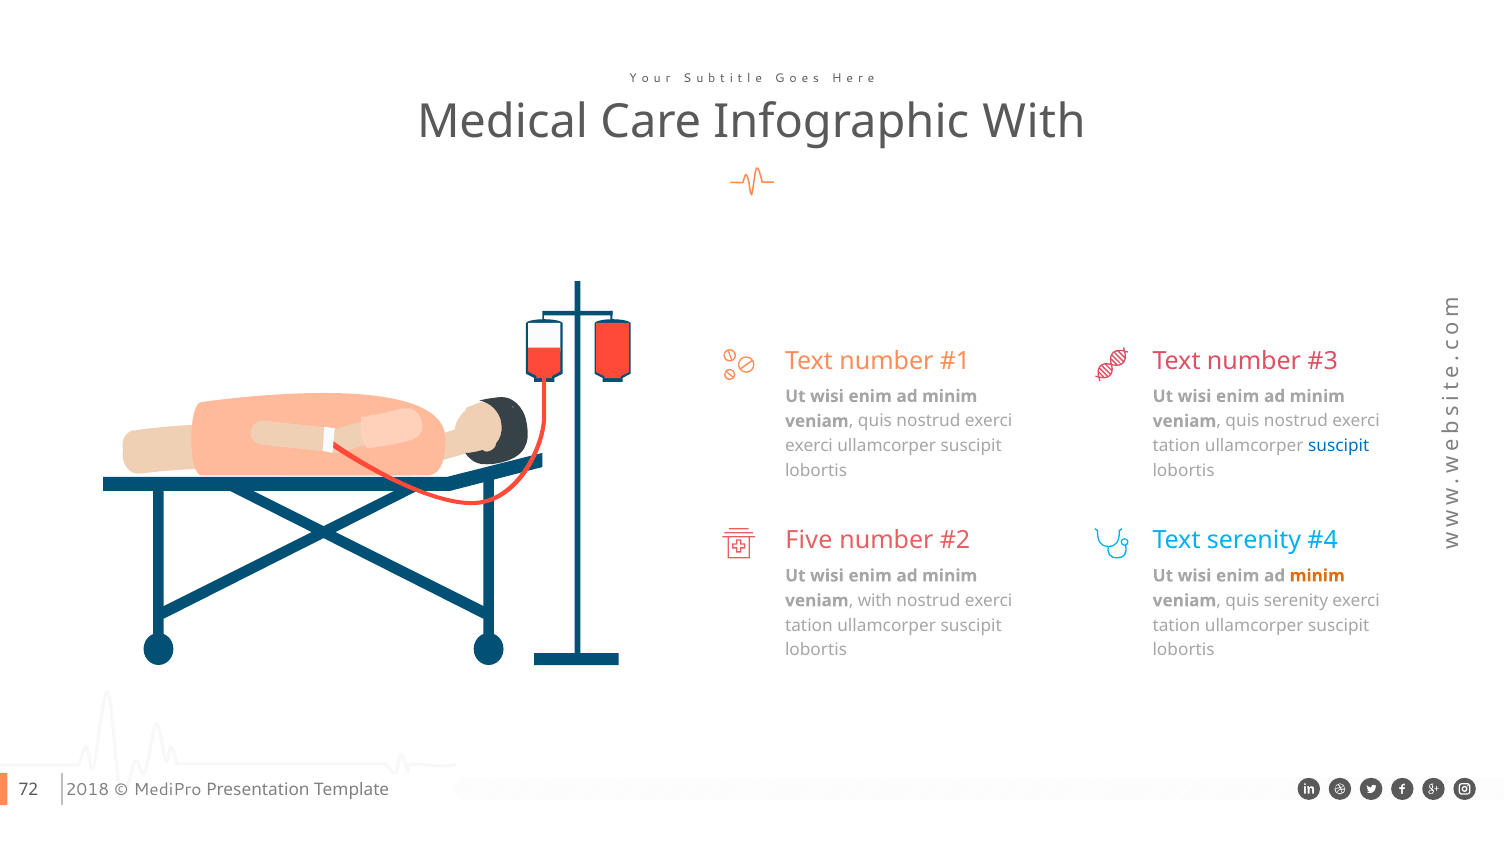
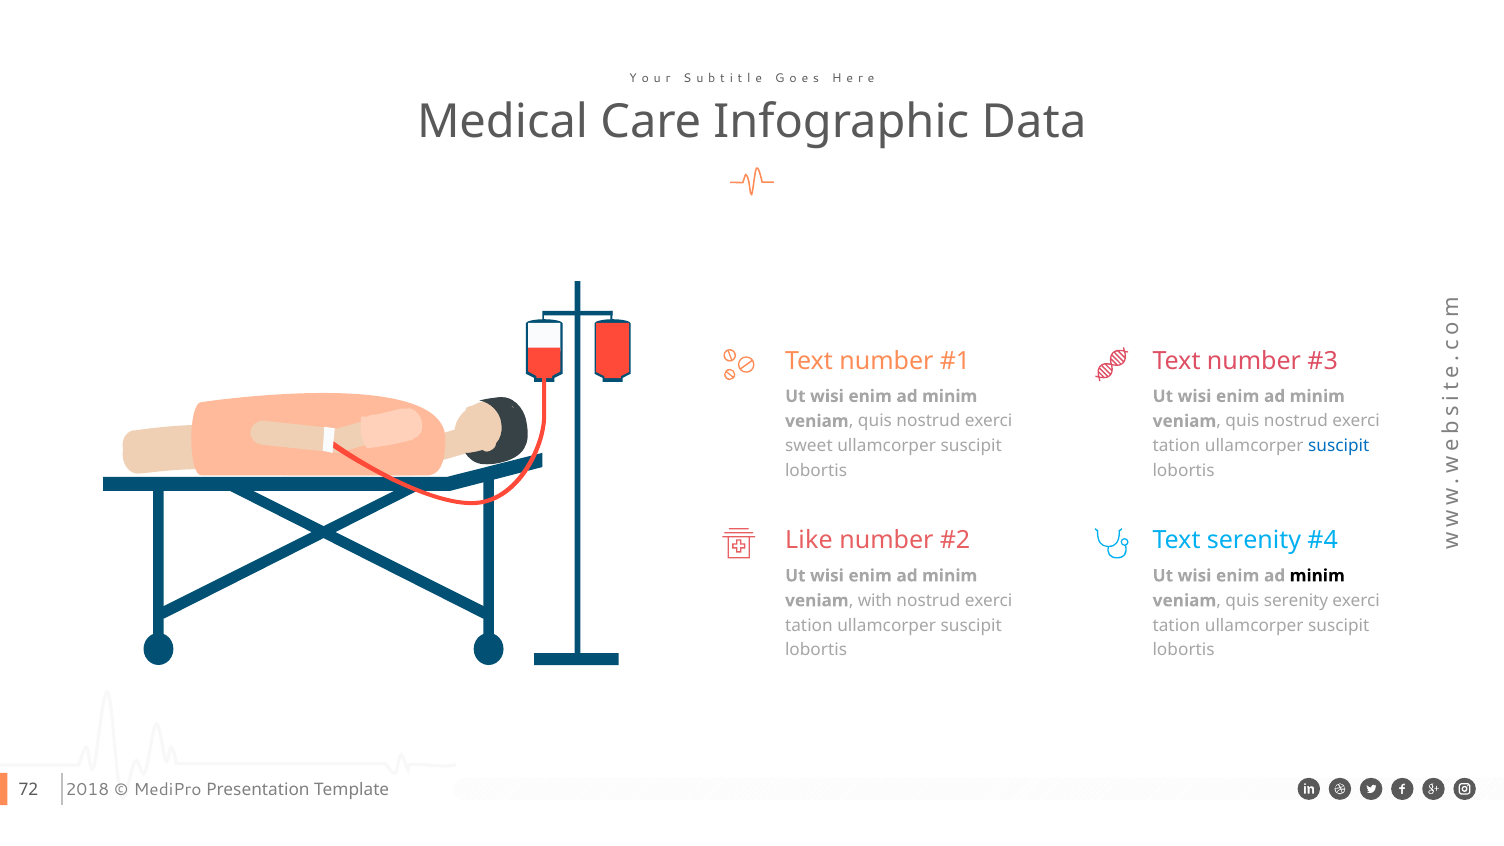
Infographic With: With -> Data
exerci at (809, 446): exerci -> sweet
Five: Five -> Like
minim at (1317, 576) colour: orange -> black
